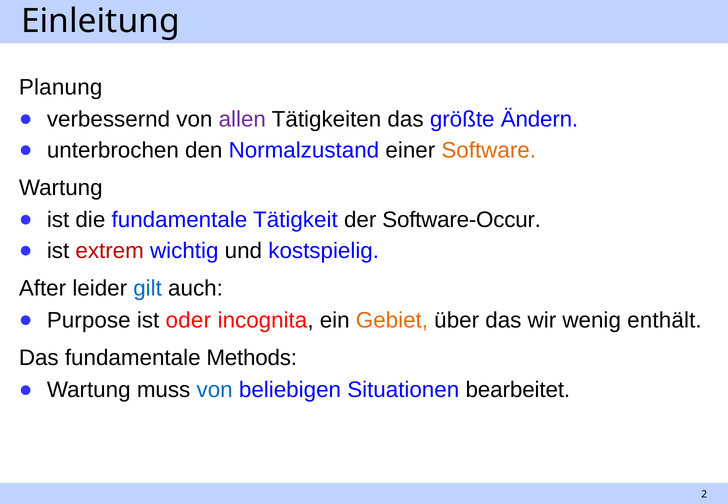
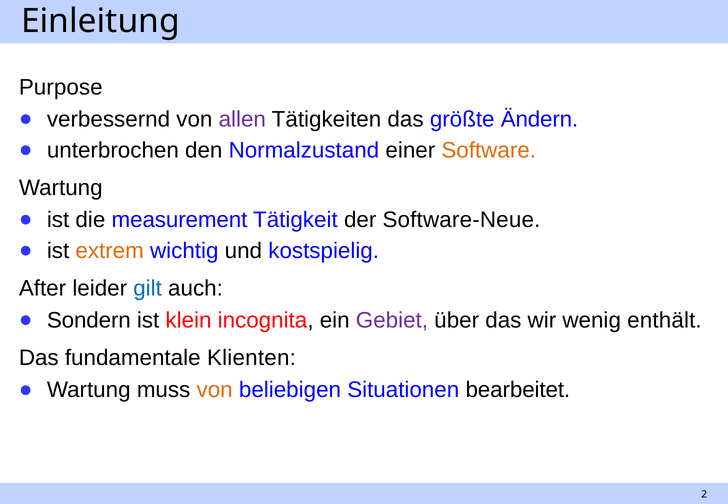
Planung: Planung -> Purpose
die fundamentale: fundamentale -> measurement
Software-Occur: Software-Occur -> Software-Neue
extrem colour: red -> orange
Purpose: Purpose -> Sondern
oder: oder -> klein
Gebiet colour: orange -> purple
Methods: Methods -> Klienten
von at (215, 390) colour: blue -> orange
